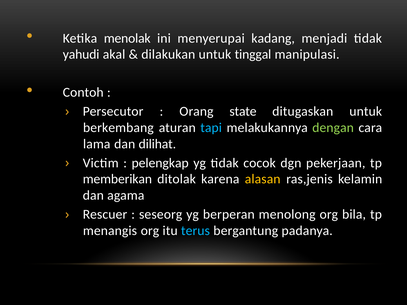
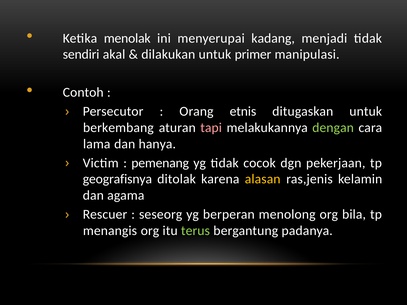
yahudi: yahudi -> sendiri
tinggal: tinggal -> primer
state: state -> etnis
tapi colour: light blue -> pink
dilihat: dilihat -> hanya
pelengkap: pelengkap -> pemenang
memberikan: memberikan -> geografisnya
terus colour: light blue -> light green
